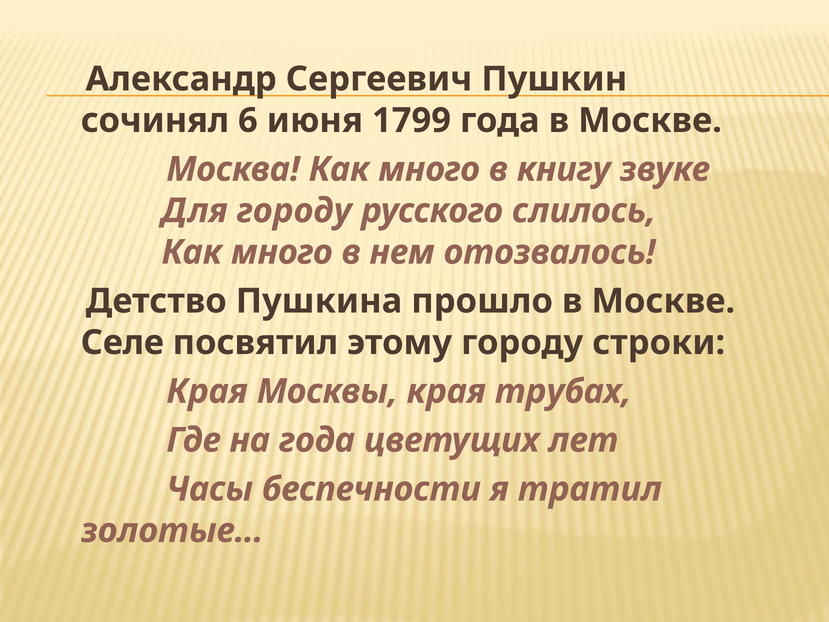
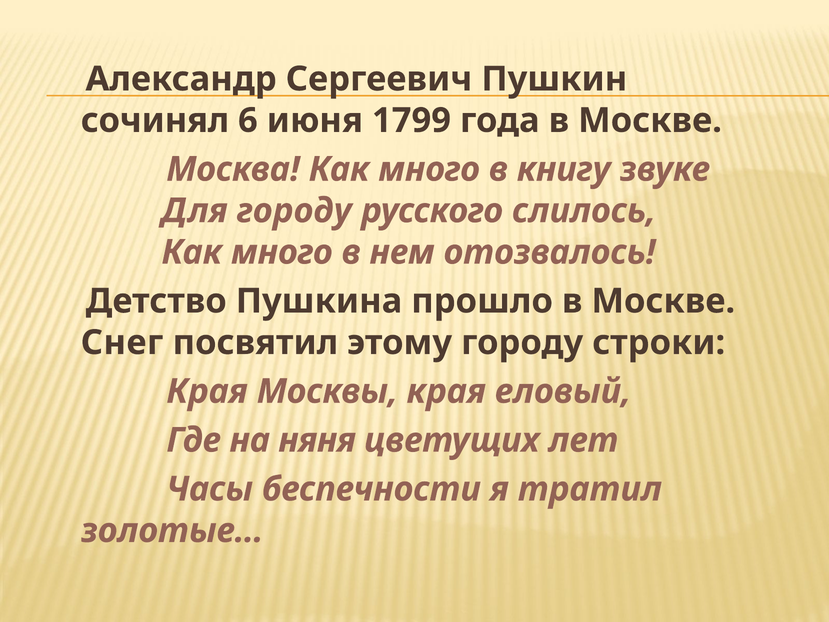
Селе: Селе -> Снег
трубах: трубах -> еловый
на года: года -> няня
